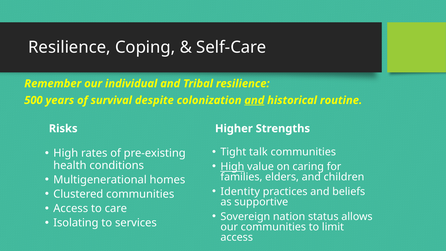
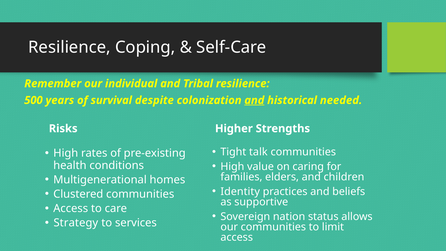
routine: routine -> needed
High at (232, 167) underline: present -> none
Isolating: Isolating -> Strategy
